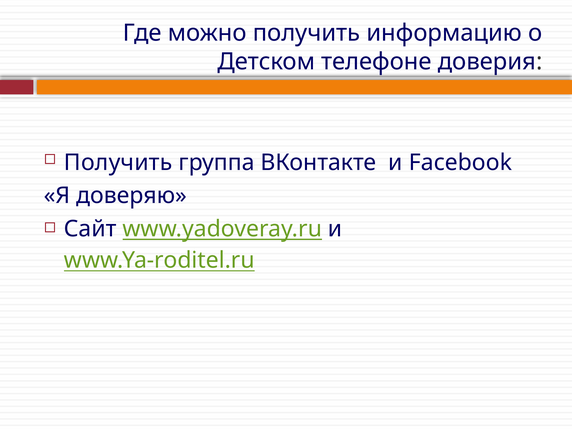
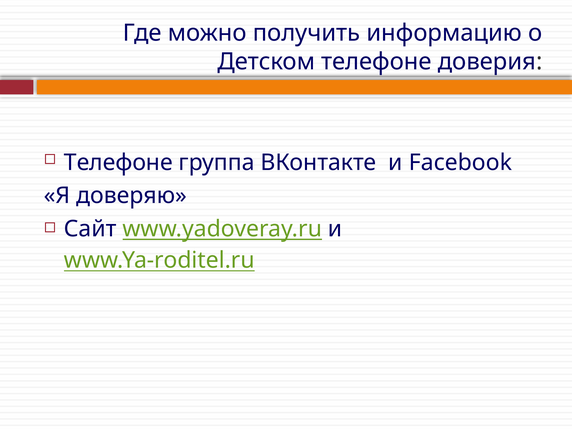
Получить at (118, 162): Получить -> Телефоне
